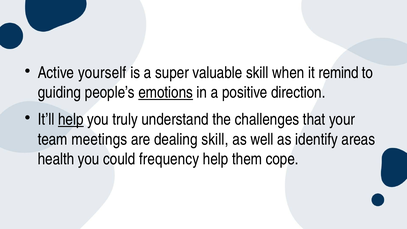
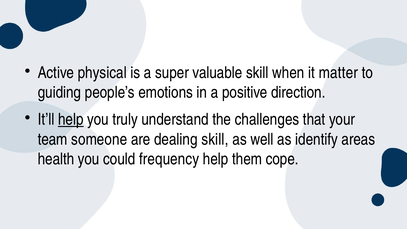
yourself: yourself -> physical
remind: remind -> matter
emotions underline: present -> none
meetings: meetings -> someone
